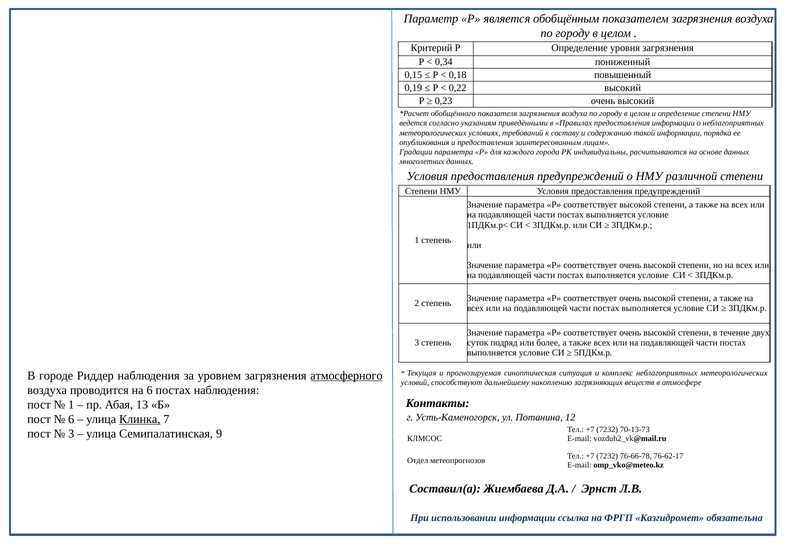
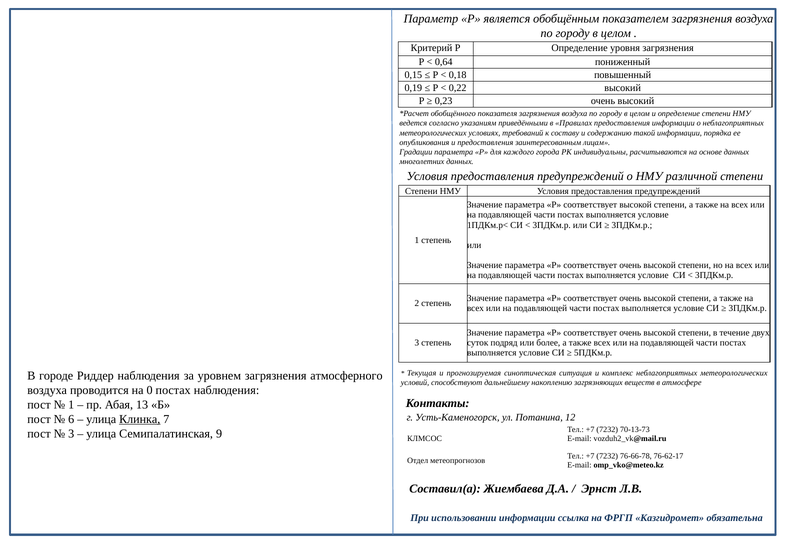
0,34: 0,34 -> 0,64
атмосферного underline: present -> none
на 6: 6 -> 0
